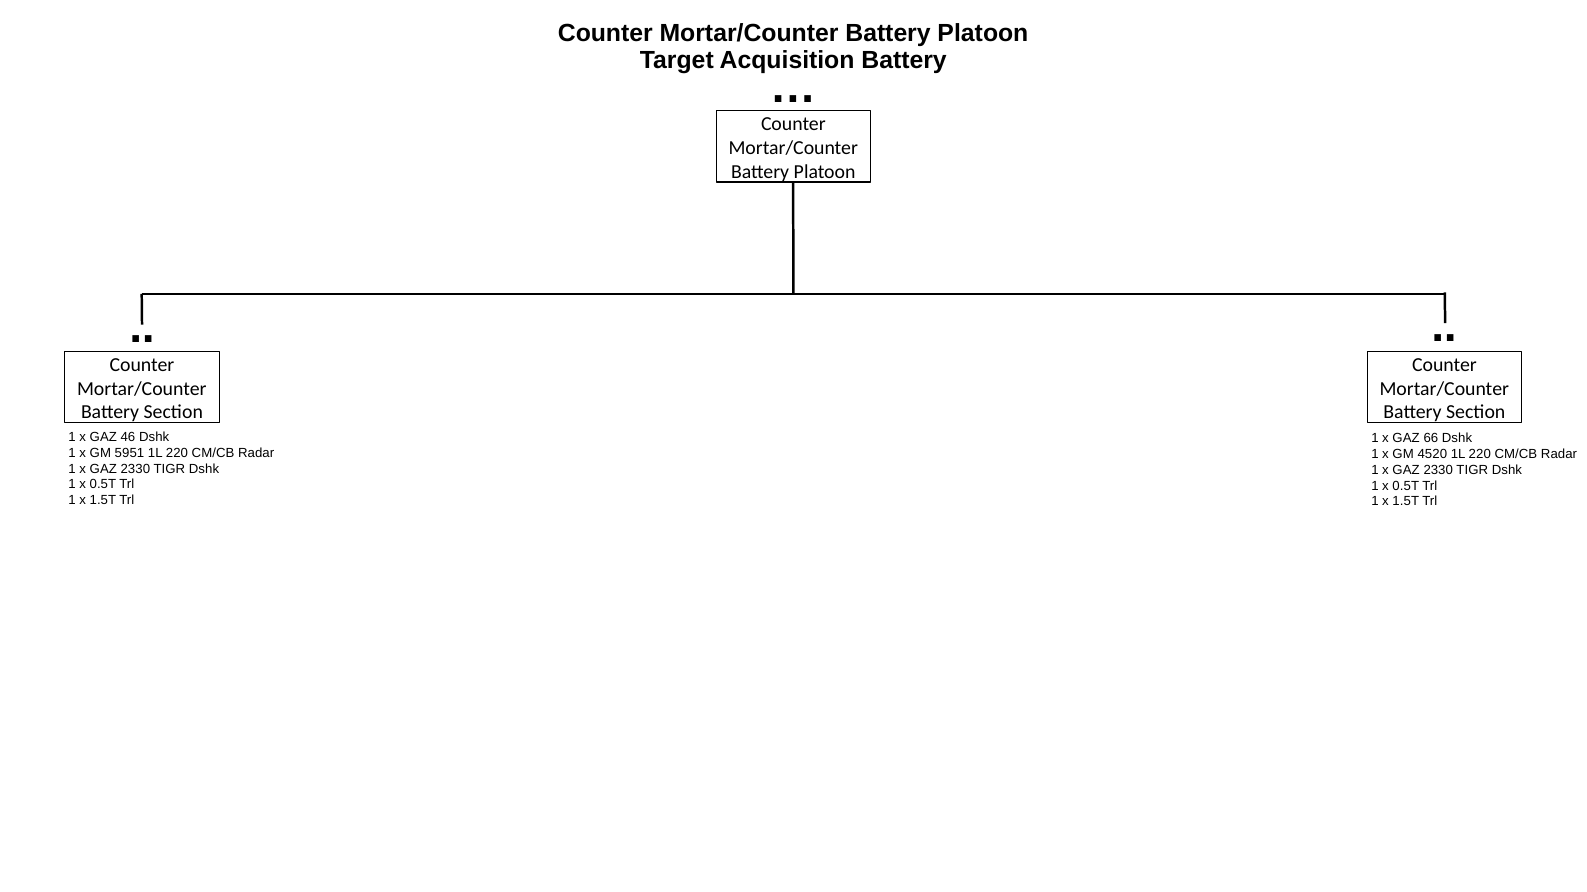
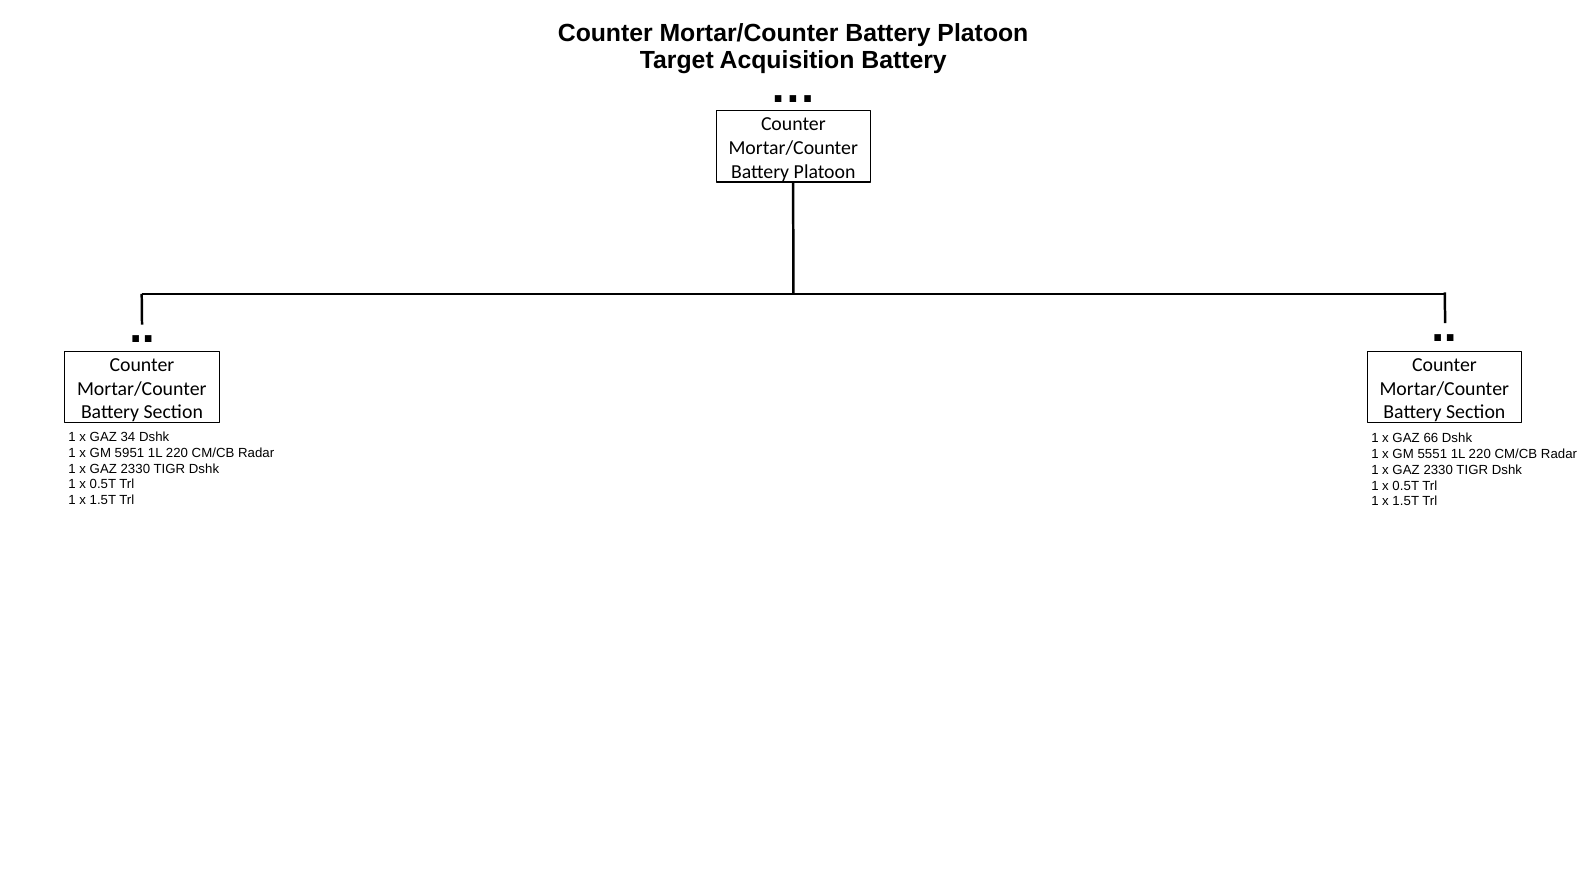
46: 46 -> 34
4520: 4520 -> 5551
